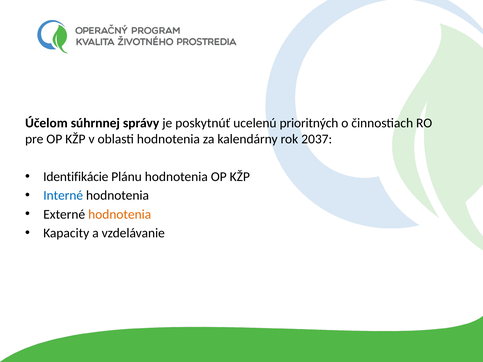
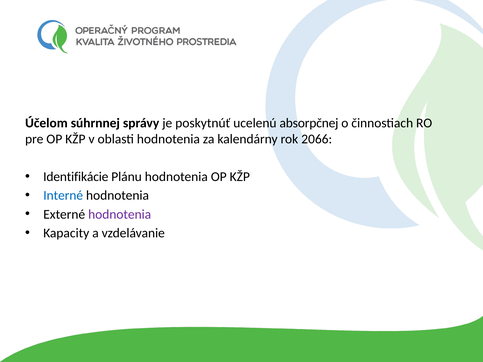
prioritných: prioritných -> absorpčnej
2037: 2037 -> 2066
hodnotenia at (120, 214) colour: orange -> purple
